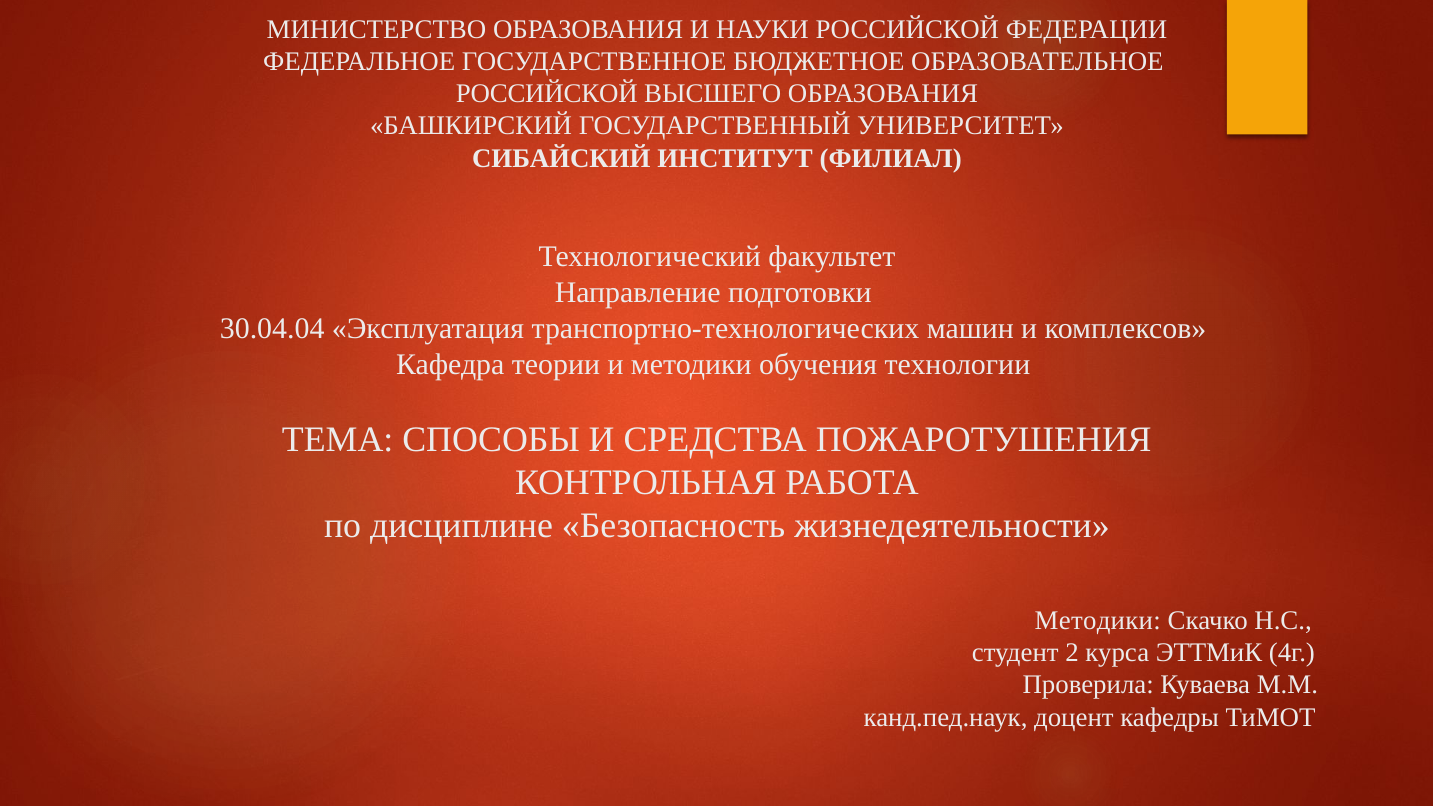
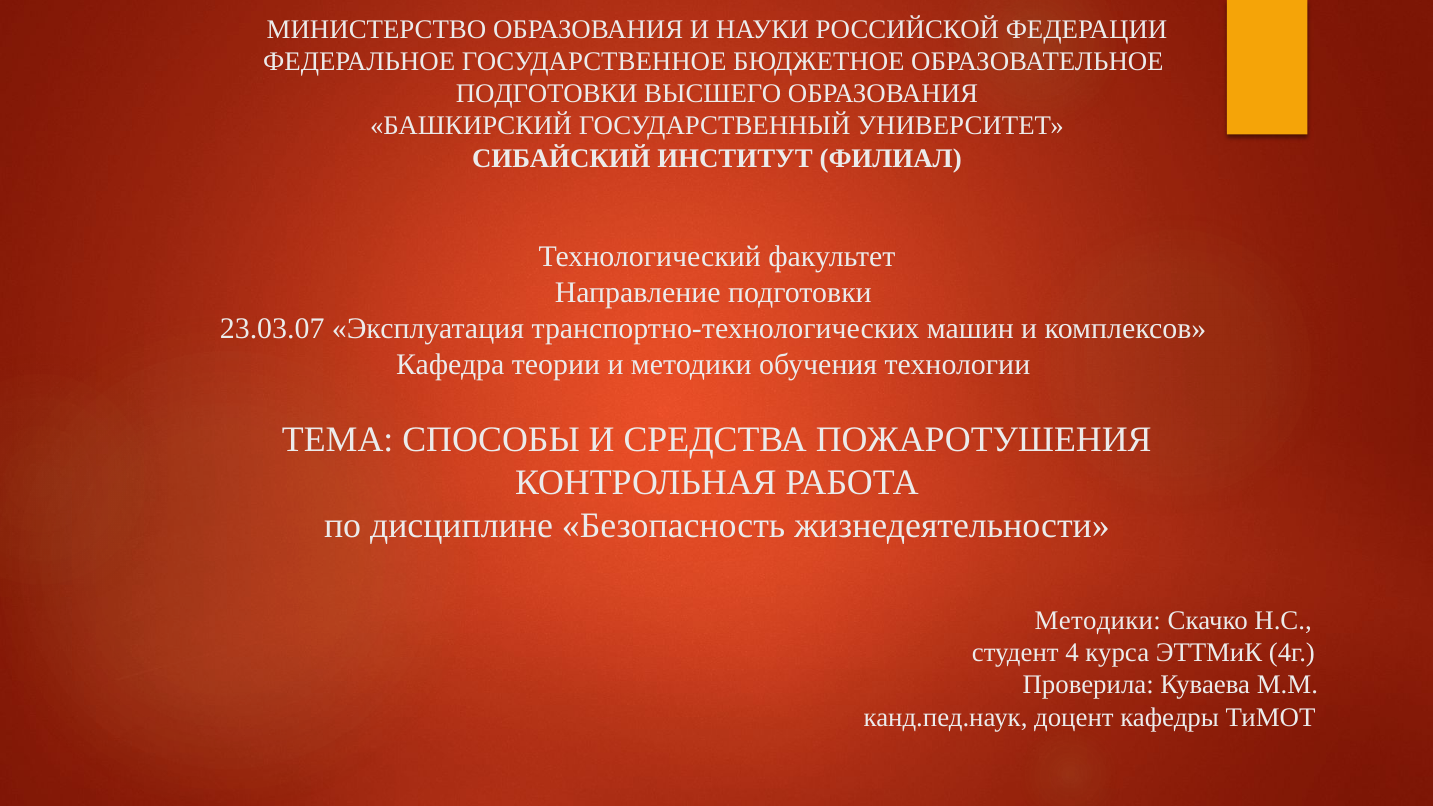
РОССИЙСКОЙ at (547, 94): РОССИЙСКОЙ -> ПОДГОТОВКИ
30.04.04: 30.04.04 -> 23.03.07
2: 2 -> 4
